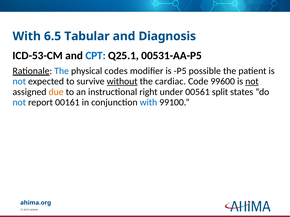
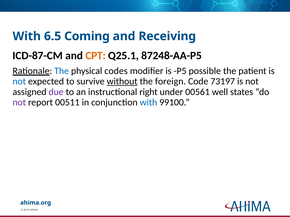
Tabular: Tabular -> Coming
Diagnosis: Diagnosis -> Receiving
ICD-53-CM: ICD-53-CM -> ICD-87-CM
CPT colour: blue -> orange
00531-AA-P5: 00531-AA-P5 -> 87248-AA-P5
cardiac: cardiac -> foreign
99600: 99600 -> 73197
not at (252, 82) underline: present -> none
due colour: orange -> purple
split: split -> well
not at (19, 102) colour: blue -> purple
00161: 00161 -> 00511
